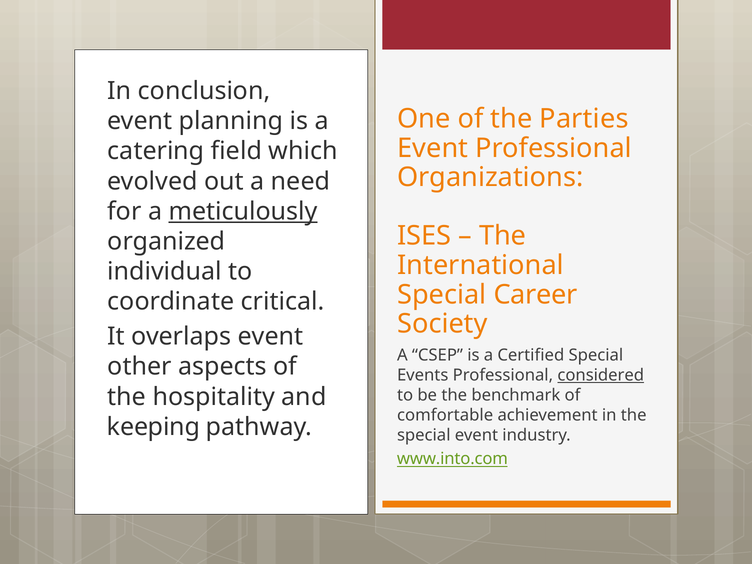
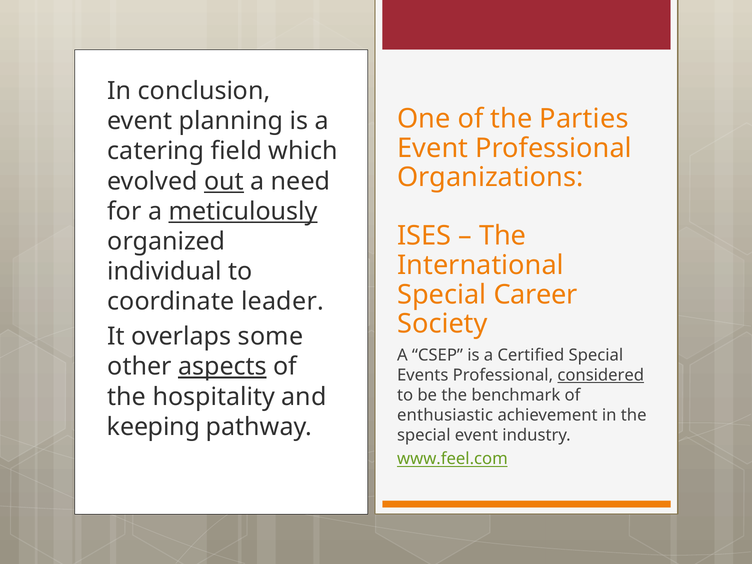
out underline: none -> present
critical: critical -> leader
overlaps event: event -> some
aspects underline: none -> present
comfortable: comfortable -> enthusiastic
www.into.com: www.into.com -> www.feel.com
